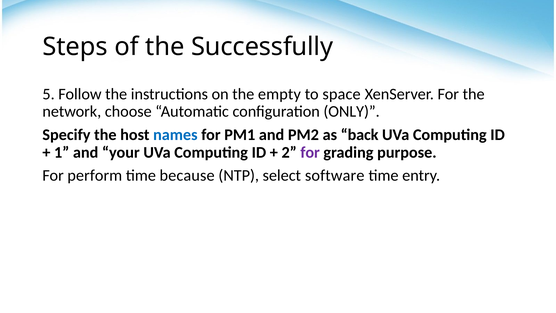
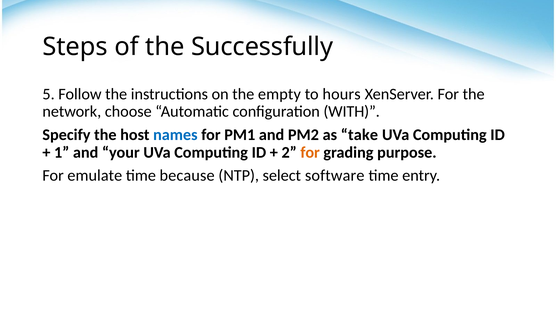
space: space -> hours
ONLY: ONLY -> WITH
back: back -> take
for at (310, 152) colour: purple -> orange
perform: perform -> emulate
